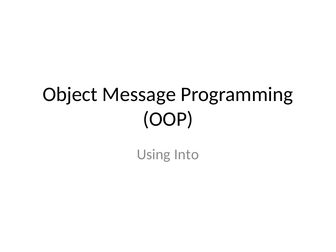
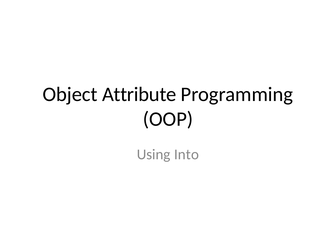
Message: Message -> Attribute
